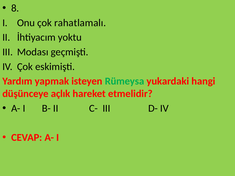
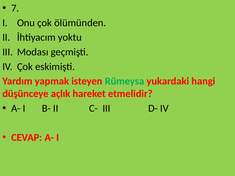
8: 8 -> 7
rahatlamalı: rahatlamalı -> ölümünden
